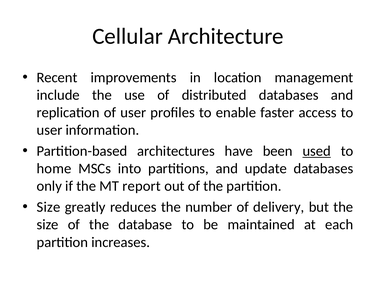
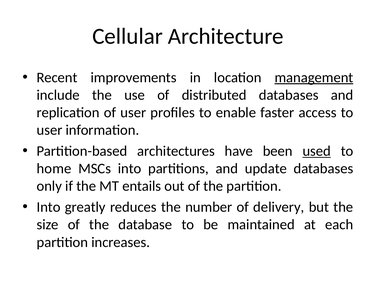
management underline: none -> present
report: report -> entails
Size at (48, 207): Size -> Into
